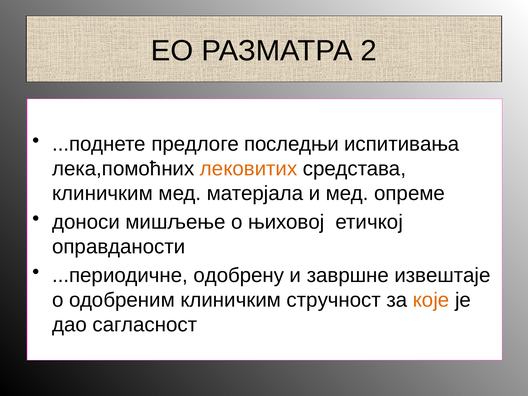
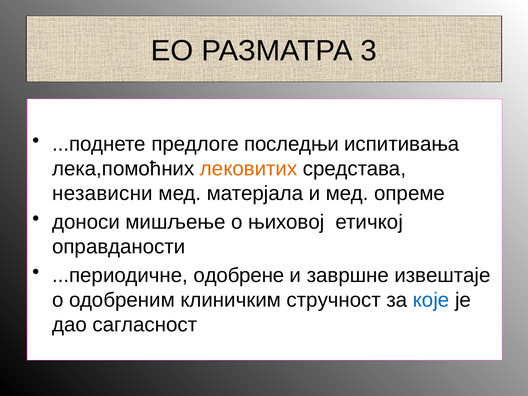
2: 2 -> 3
клиничким at (103, 193): клиничким -> независни
одобрену: одобрену -> одобрене
које colour: orange -> blue
